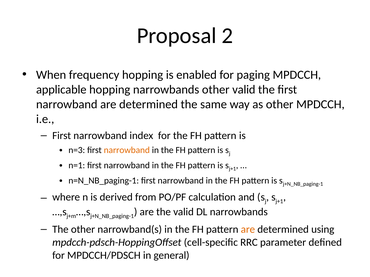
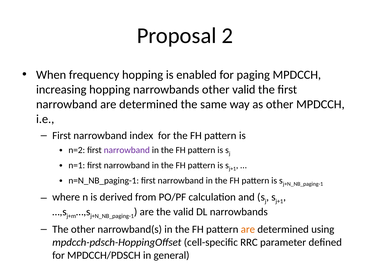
applicable: applicable -> increasing
n=3: n=3 -> n=2
narrowband at (127, 150) colour: orange -> purple
